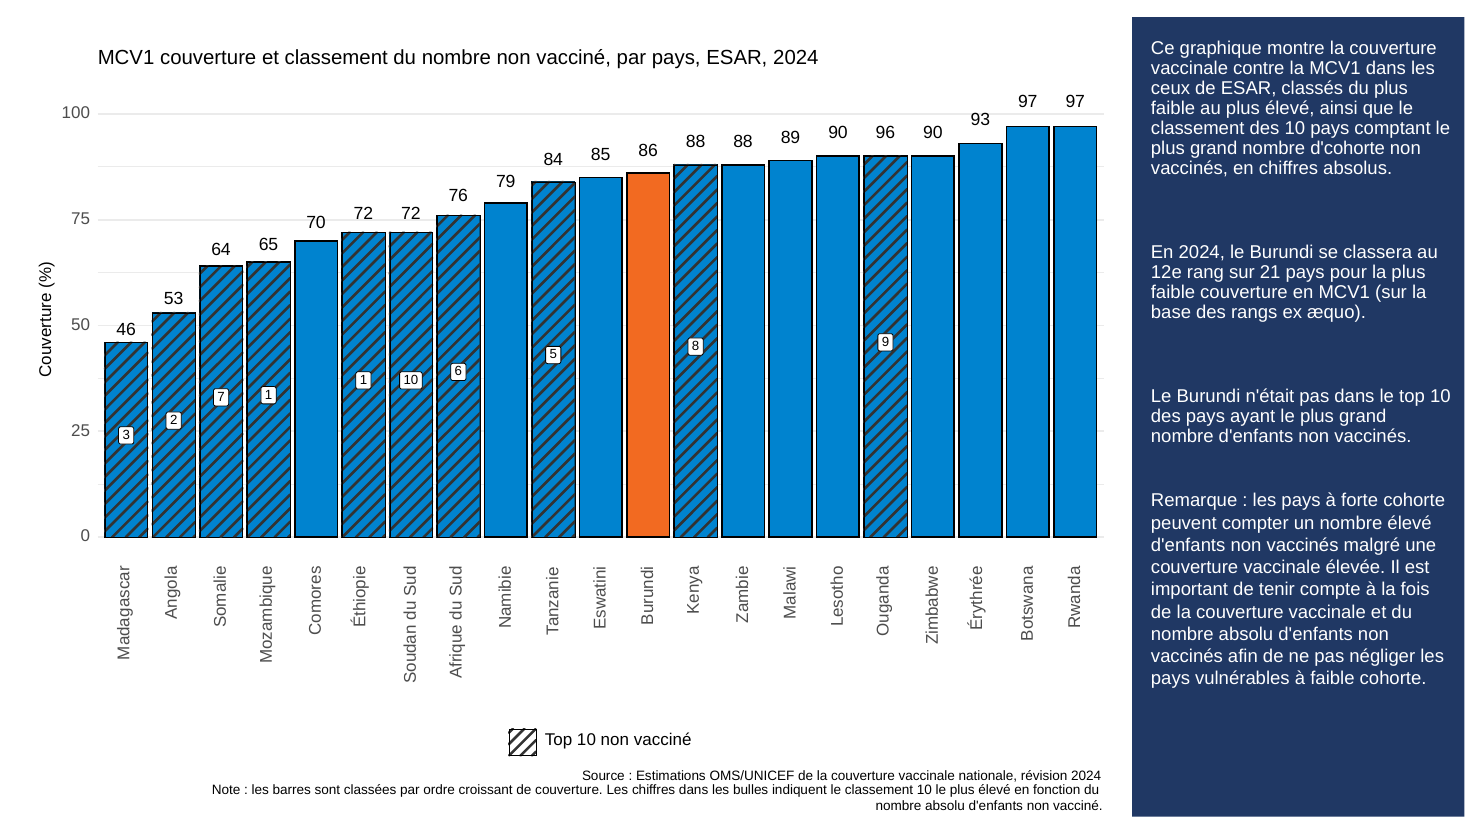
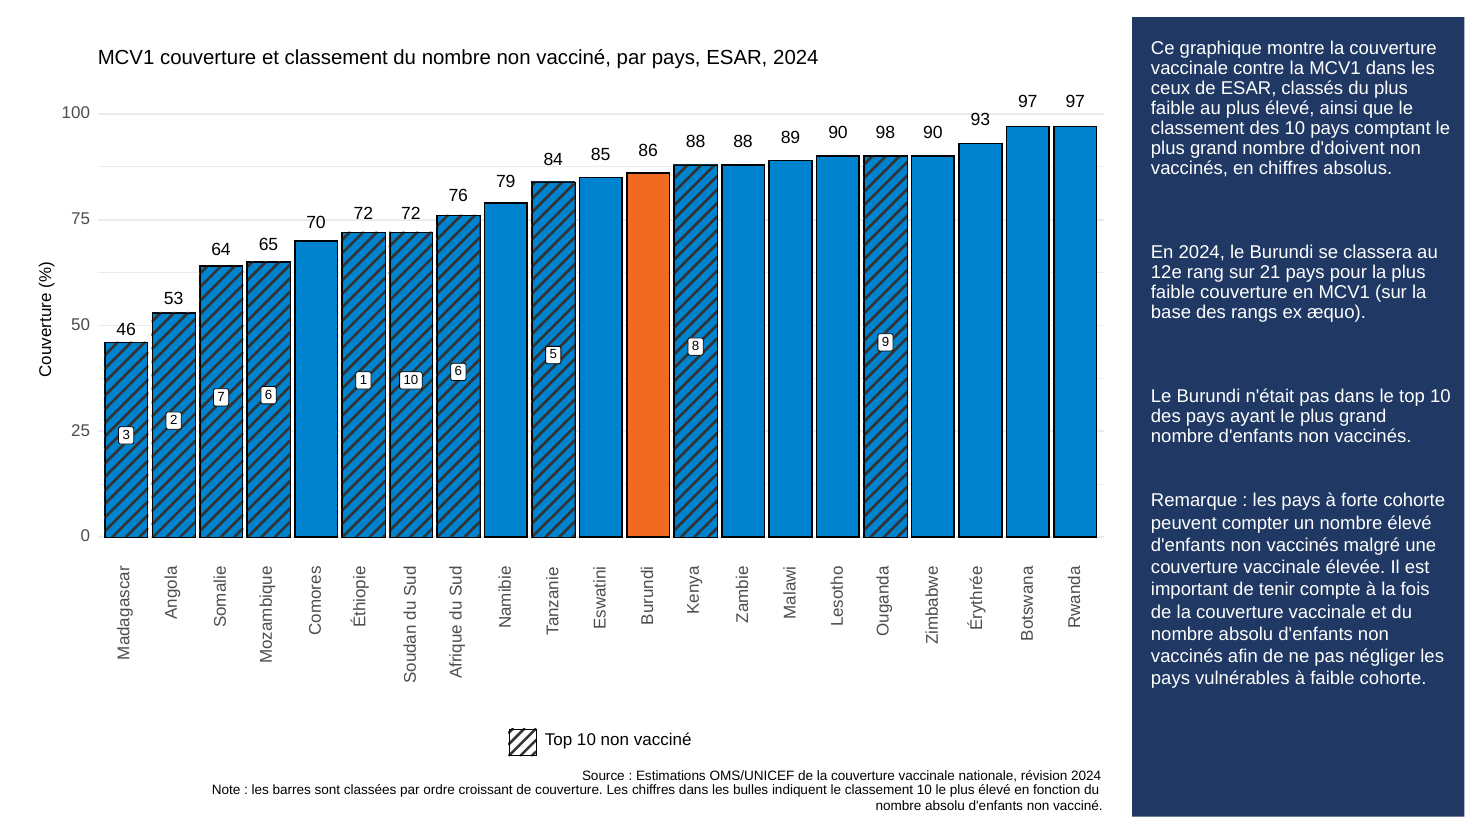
96: 96 -> 98
d'cohorte: d'cohorte -> d'doivent
7 1: 1 -> 6
